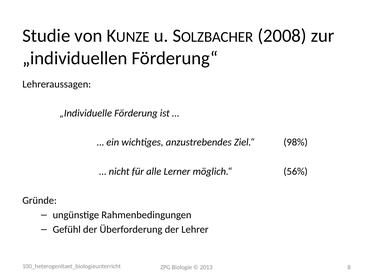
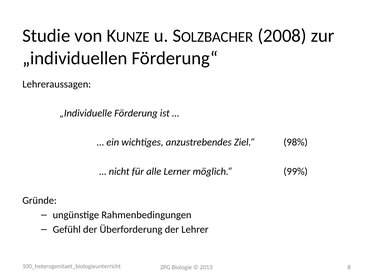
56%: 56% -> 99%
